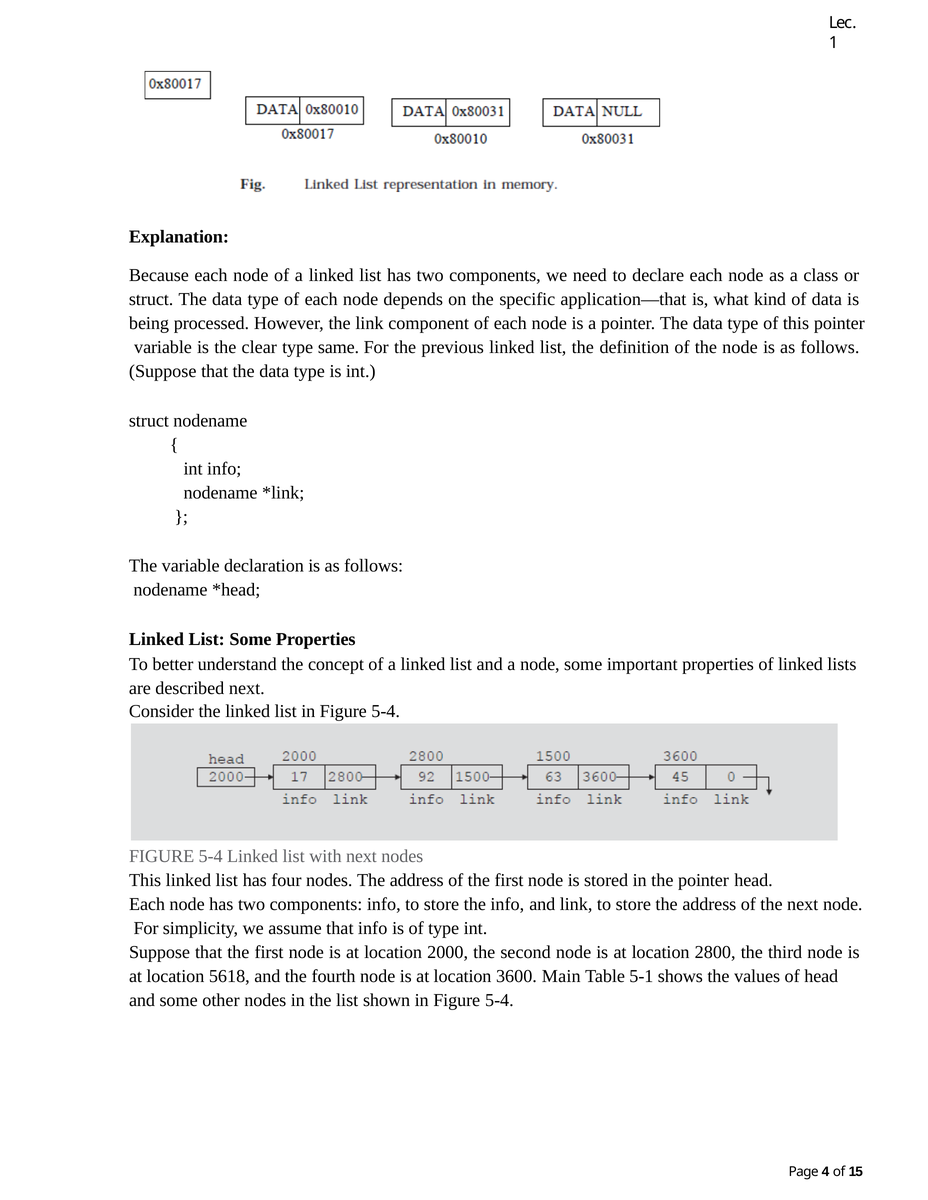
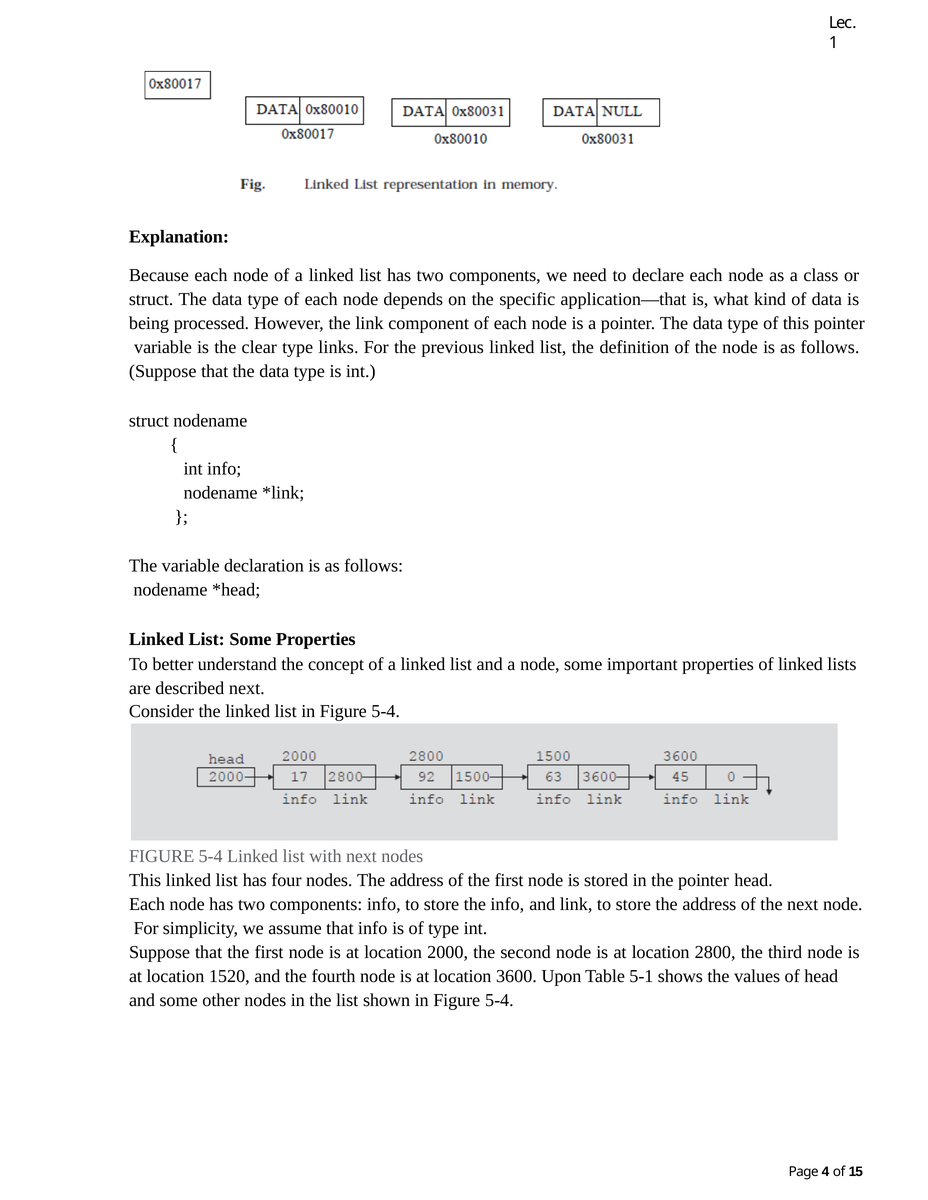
same: same -> links
5618: 5618 -> 1520
Main: Main -> Upon
